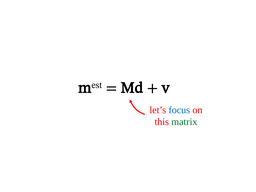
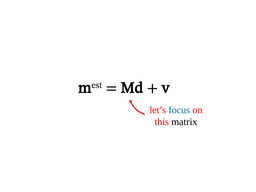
matrix colour: green -> black
